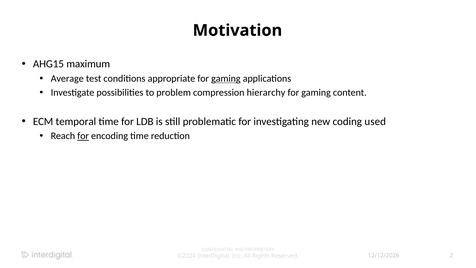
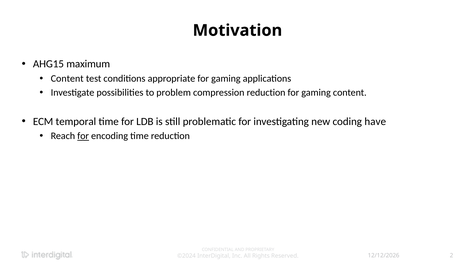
Average at (67, 78): Average -> Content
gaming at (226, 78) underline: present -> none
compression hierarchy: hierarchy -> reduction
used: used -> have
